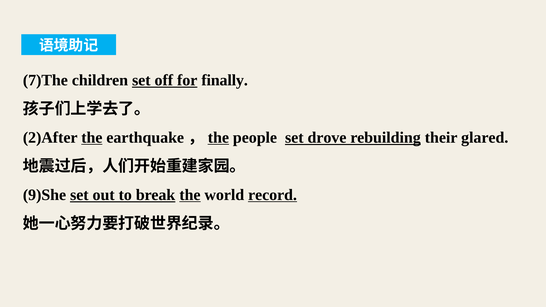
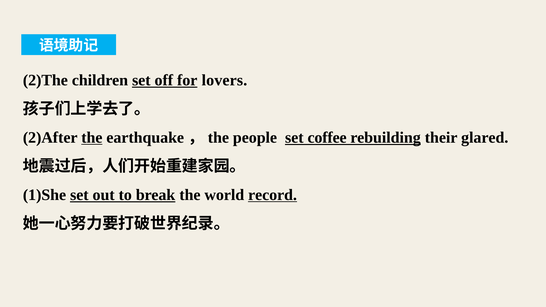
7)The: 7)The -> 2)The
finally: finally -> lovers
the at (218, 138) underline: present -> none
drove: drove -> coffee
9)She: 9)She -> 1)She
the at (190, 195) underline: present -> none
